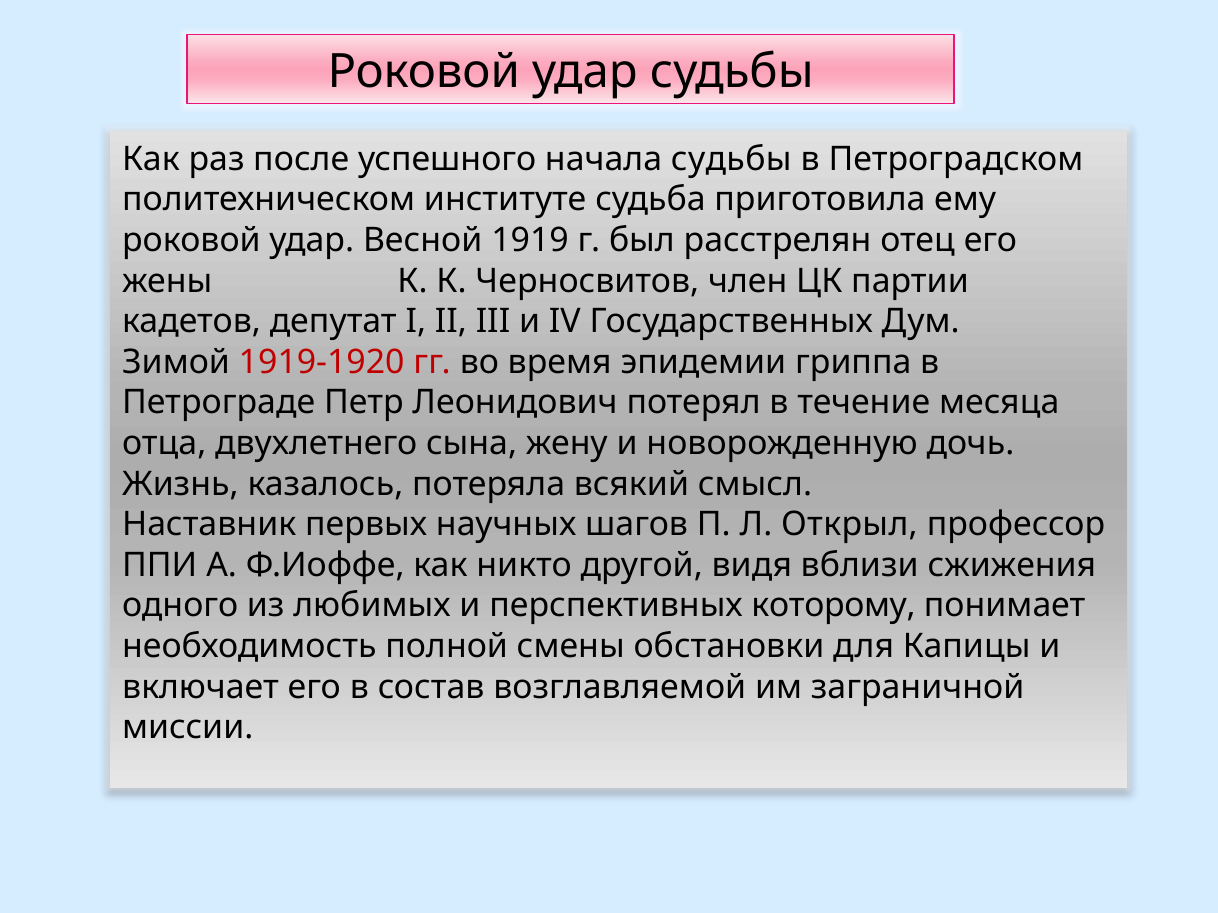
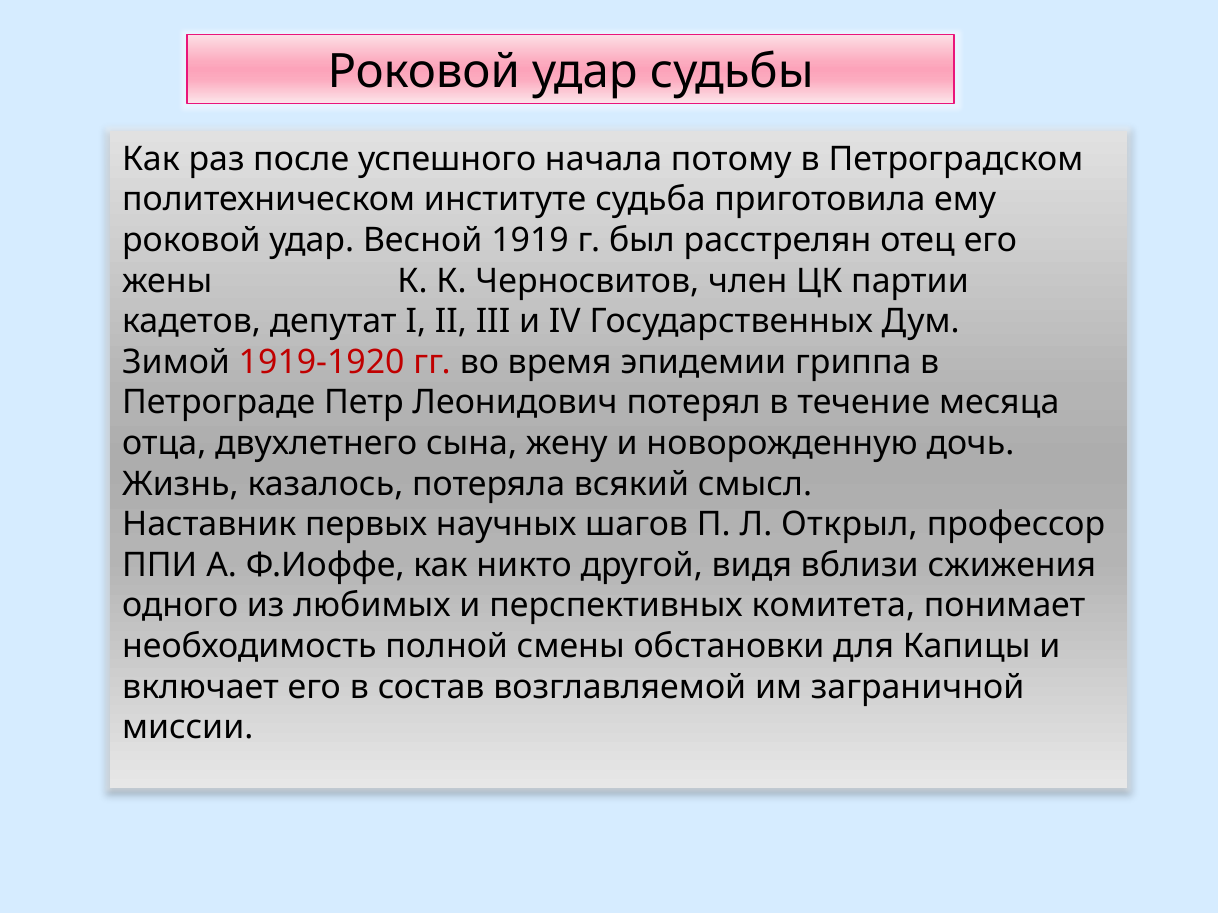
начала судьбы: судьбы -> потому
которому: которому -> комитета
